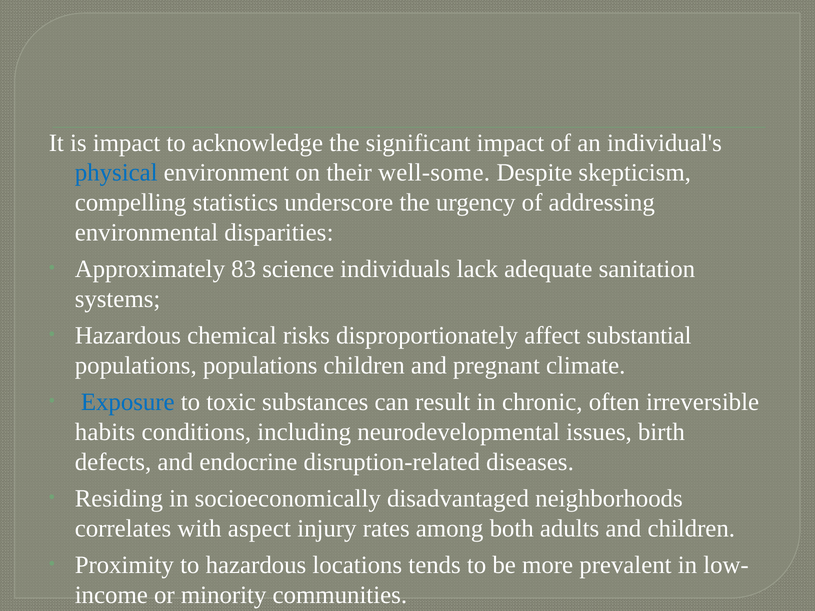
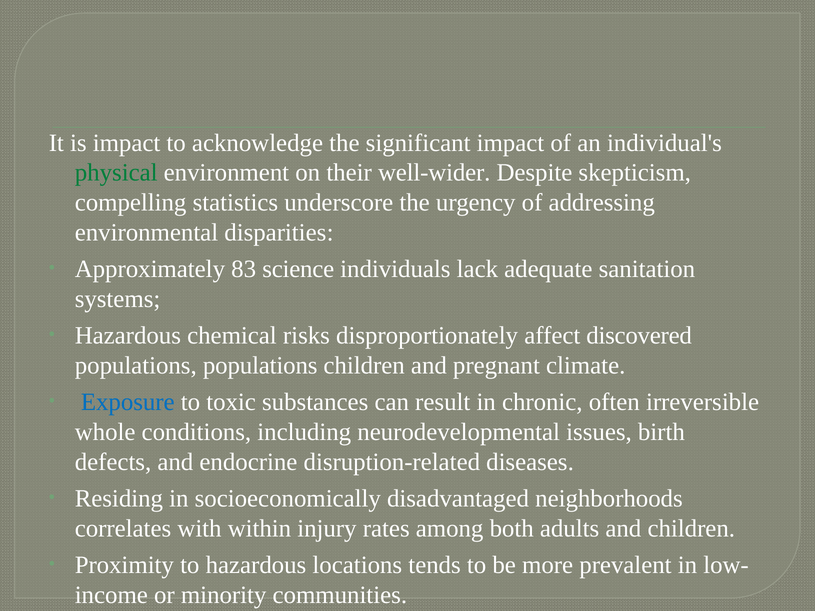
physical colour: blue -> green
well-some: well-some -> well-wider
substantial: substantial -> discovered
habits: habits -> whole
aspect: aspect -> within
